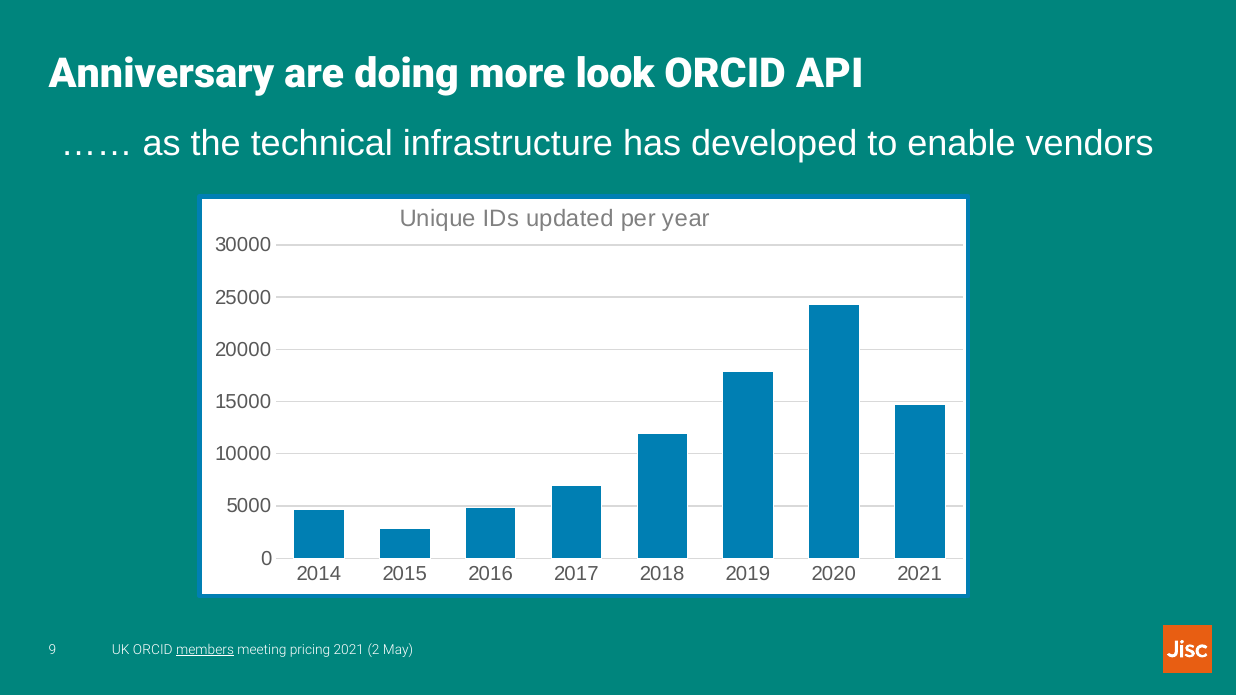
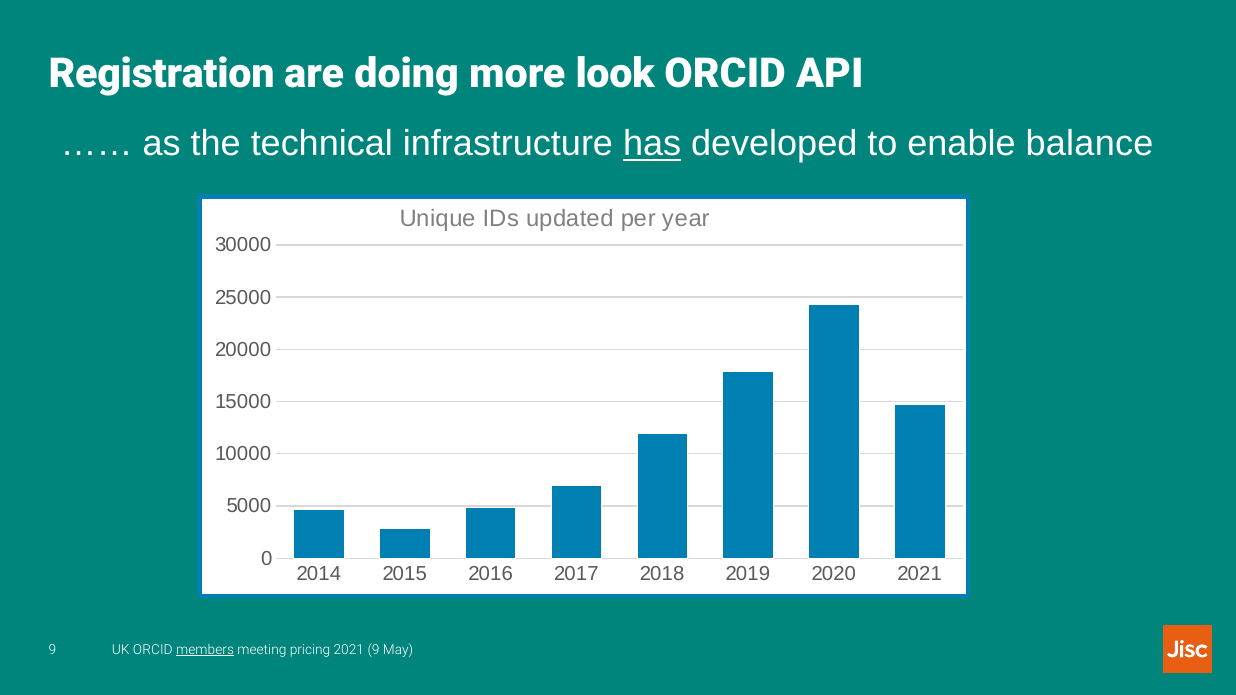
Anniversary: Anniversary -> Registration
has underline: none -> present
vendors: vendors -> balance
2021 2: 2 -> 9
